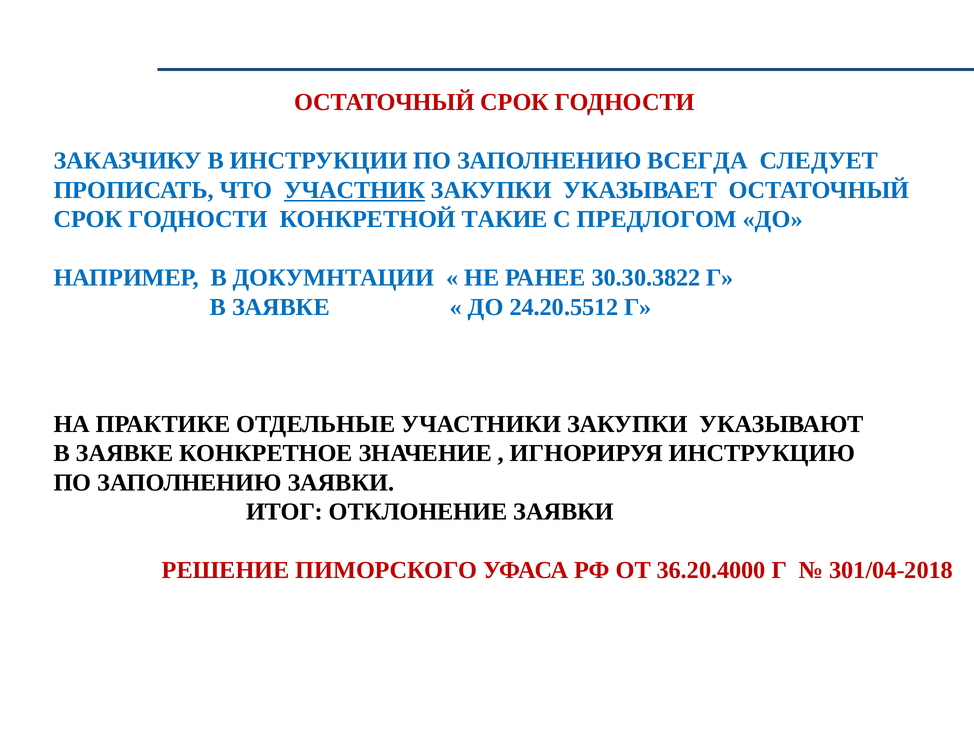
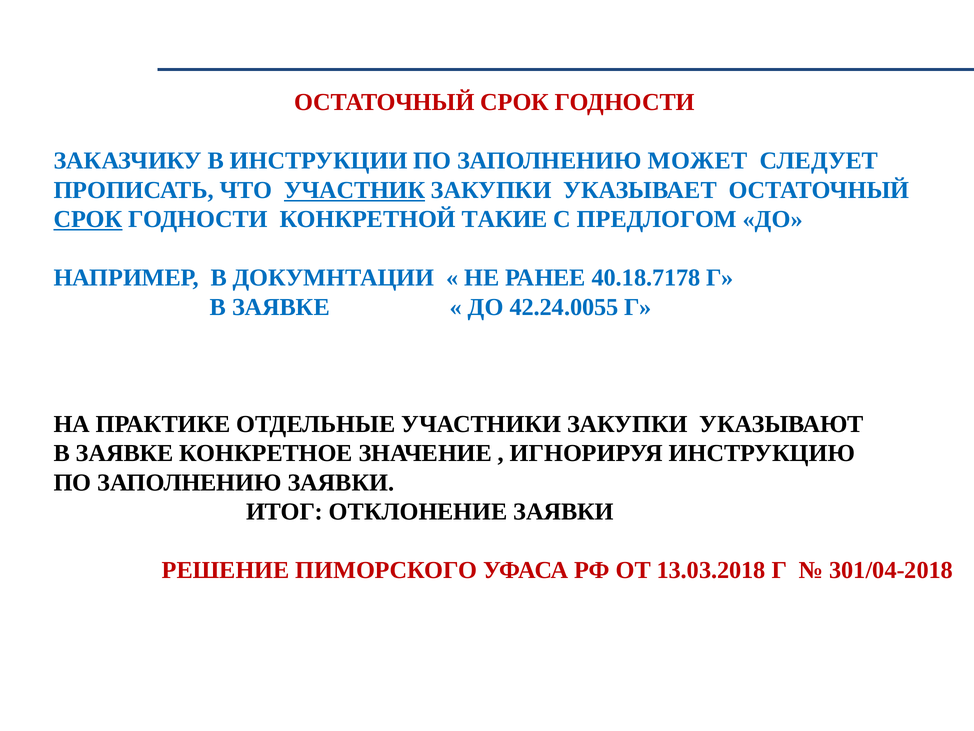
ВСЕГДА: ВСЕГДА -> МОЖЕТ
СРОК at (88, 219) underline: none -> present
30.30.3822: 30.30.3822 -> 40.18.7178
24.20.5512: 24.20.5512 -> 42.24.0055
36.20.4000: 36.20.4000 -> 13.03.2018
